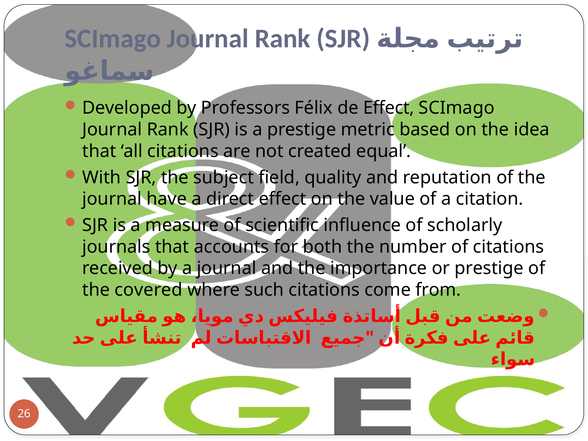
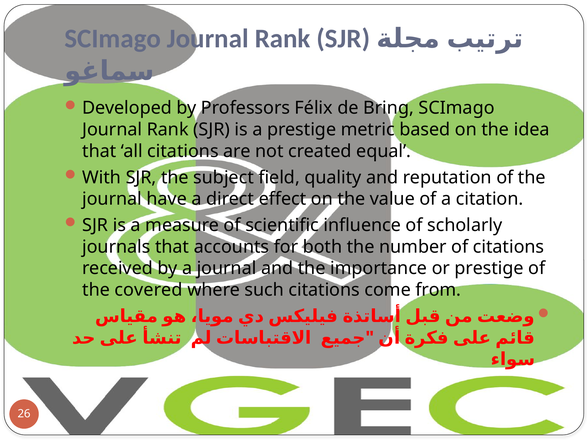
de Effect: Effect -> Bring
